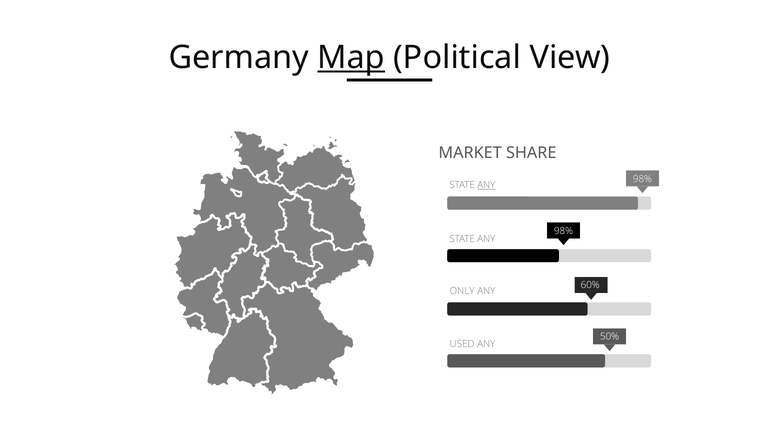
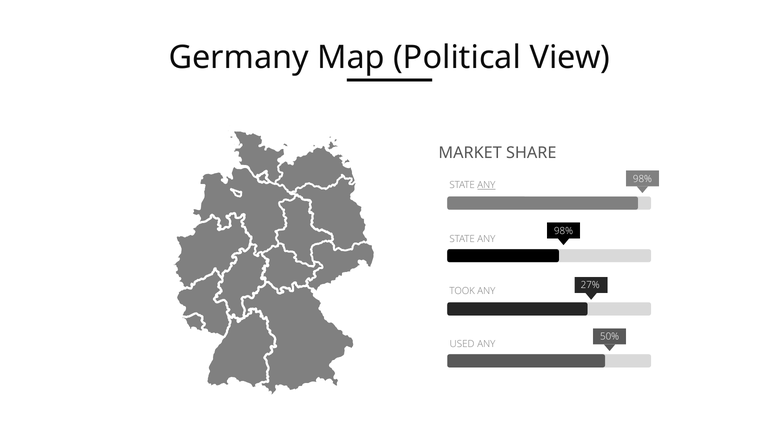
Map underline: present -> none
60%: 60% -> 27%
ONLY: ONLY -> TOOK
